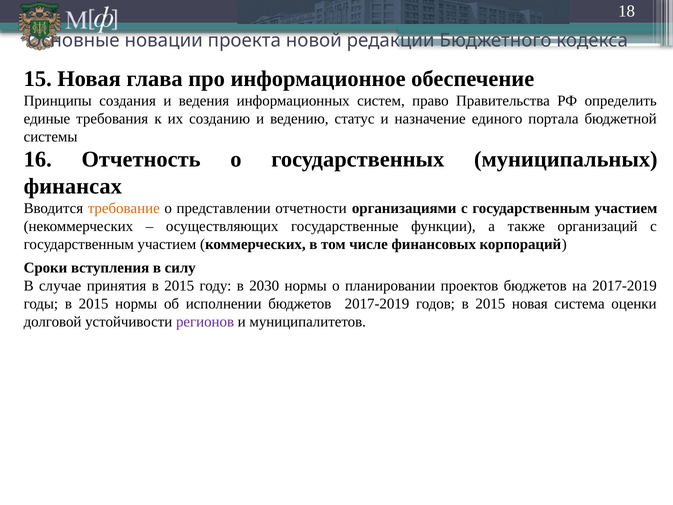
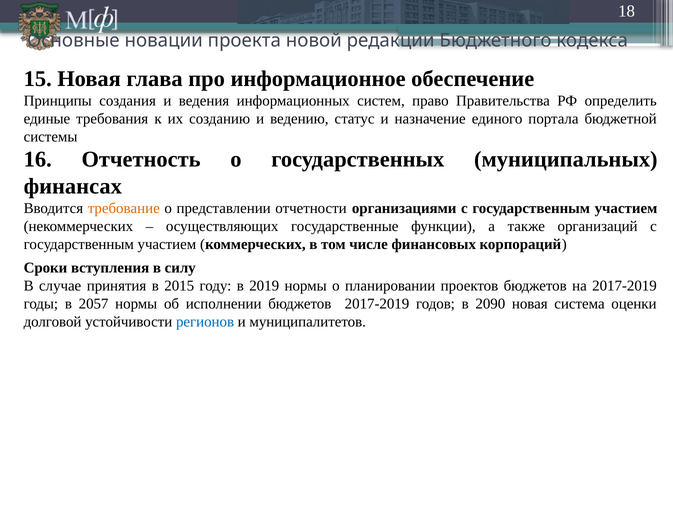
2030: 2030 -> 2019
годы в 2015: 2015 -> 2057
годов в 2015: 2015 -> 2090
регионов colour: purple -> blue
